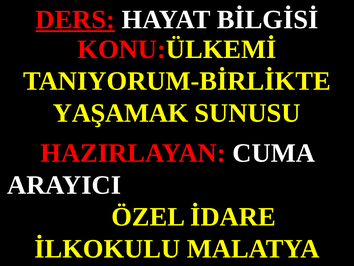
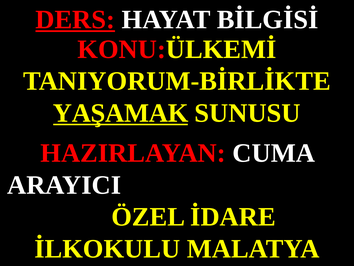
YAŞAMAK underline: none -> present
